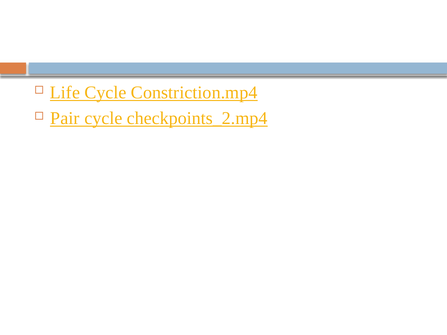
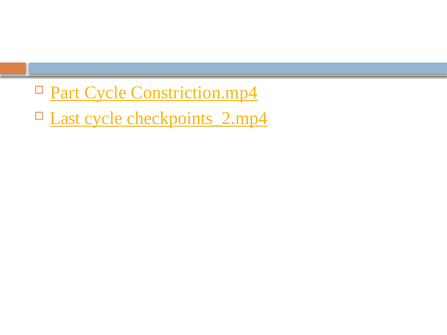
Life: Life -> Part
Pair: Pair -> Last
